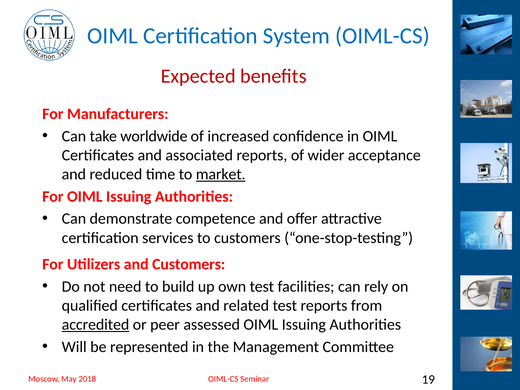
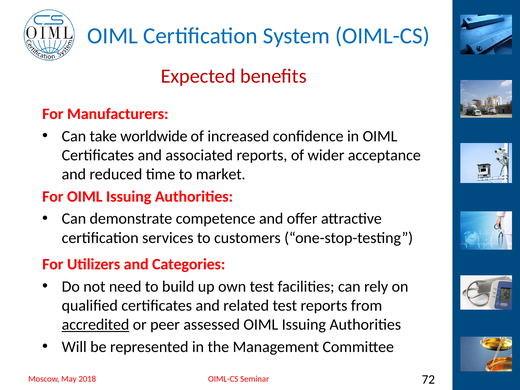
market underline: present -> none
and Customers: Customers -> Categories
19: 19 -> 72
